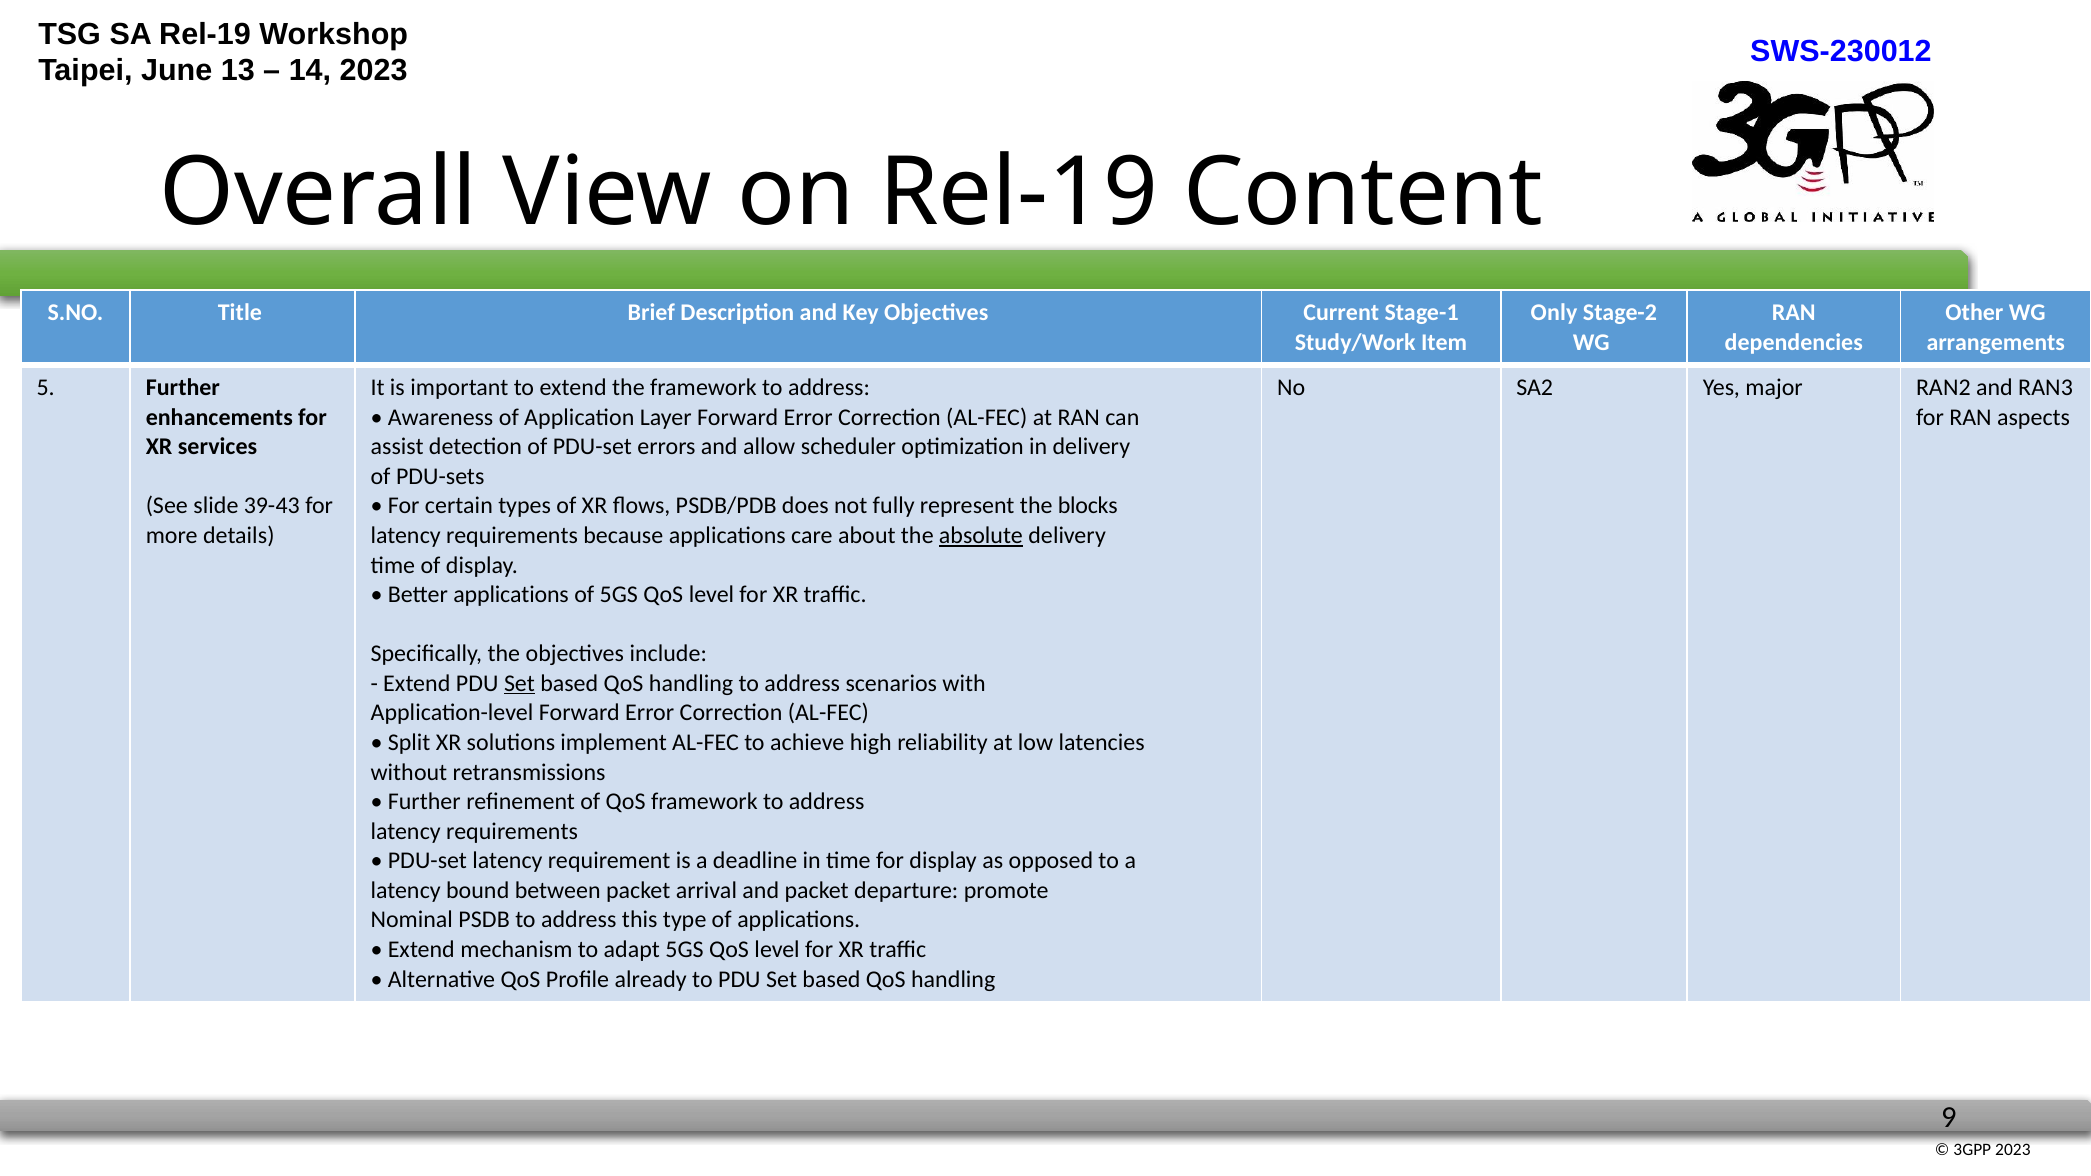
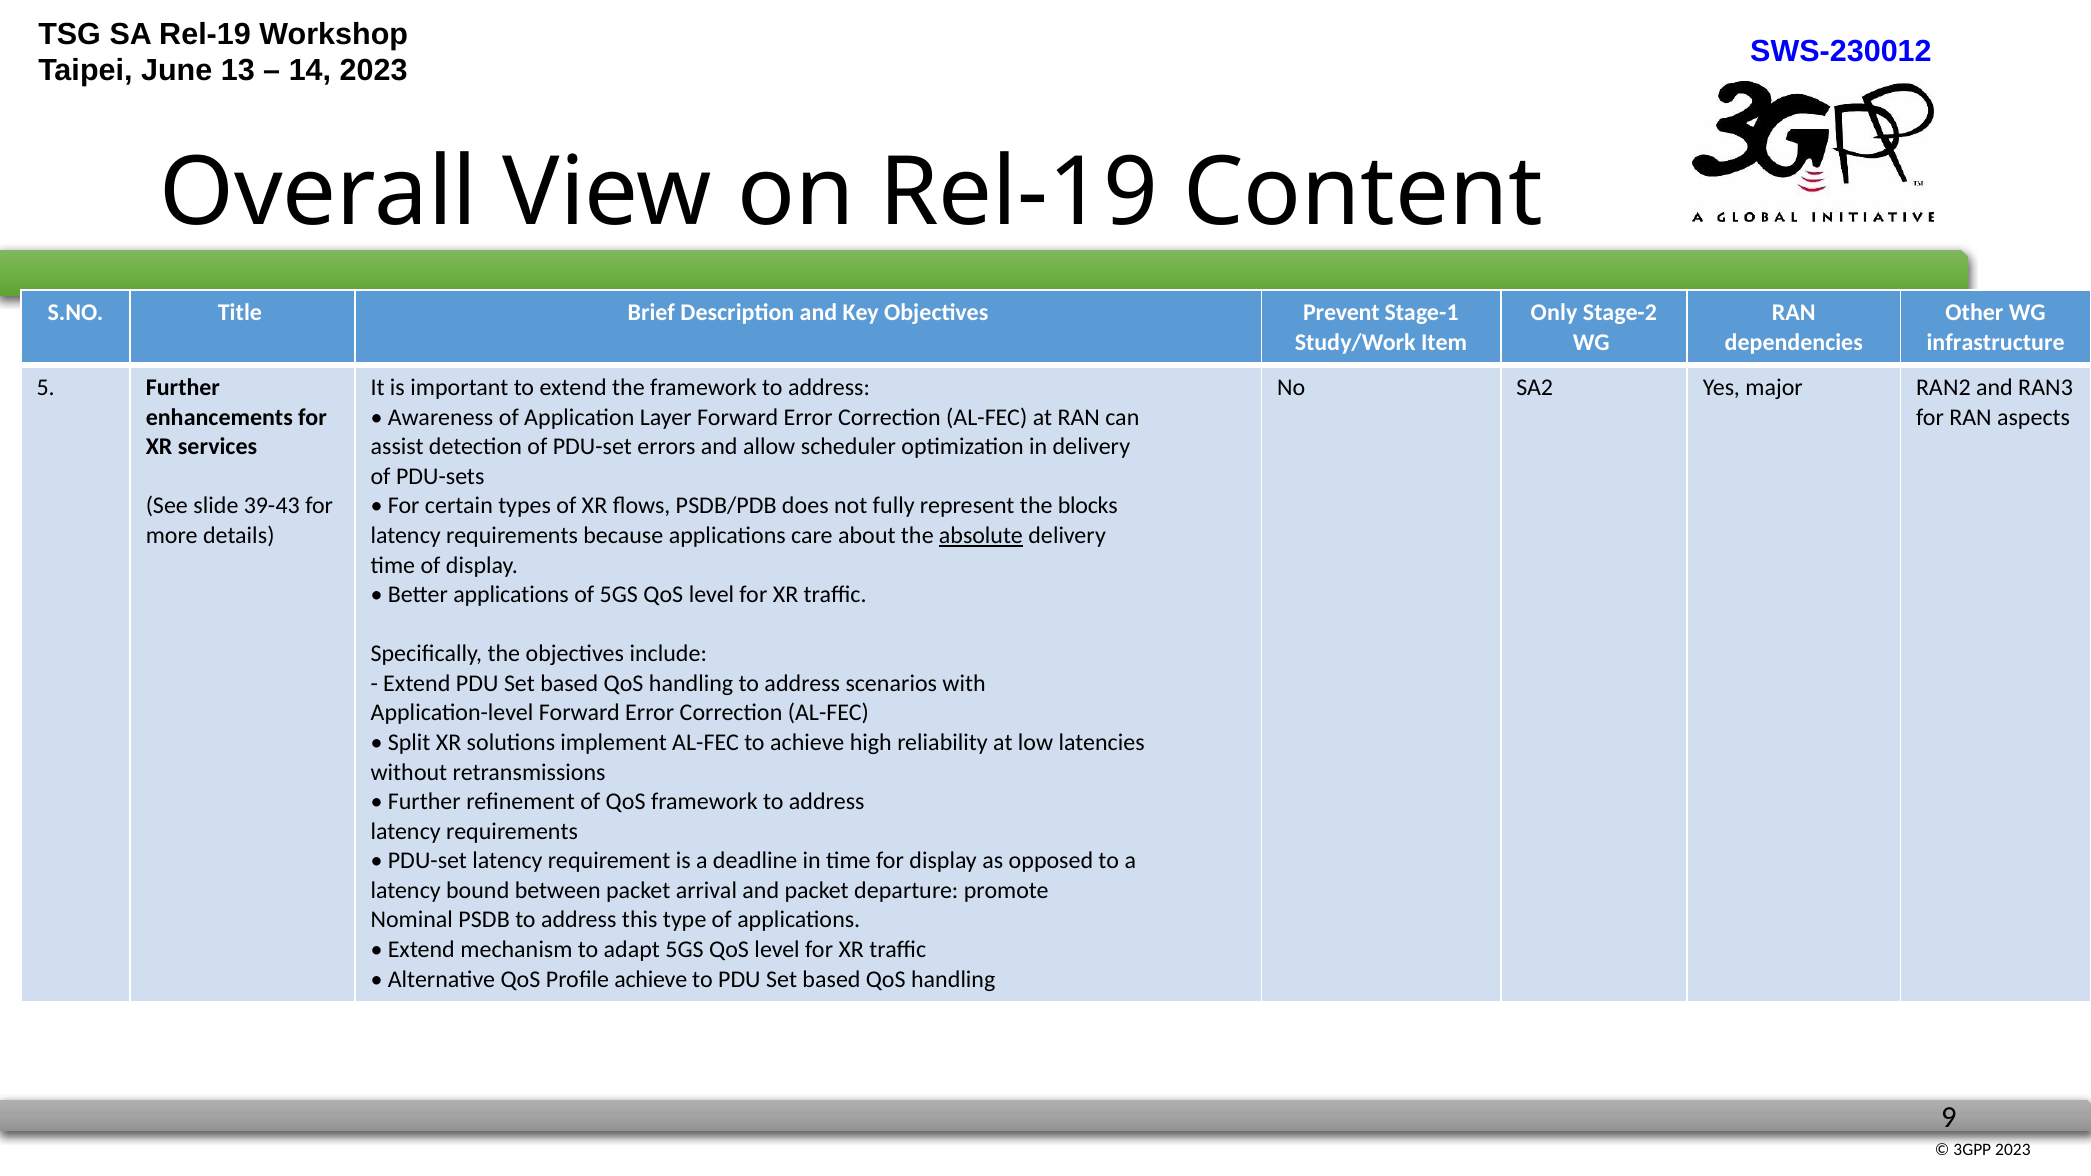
Current: Current -> Prevent
arrangements: arrangements -> infrastructure
Set at (519, 684) underline: present -> none
Profile already: already -> achieve
